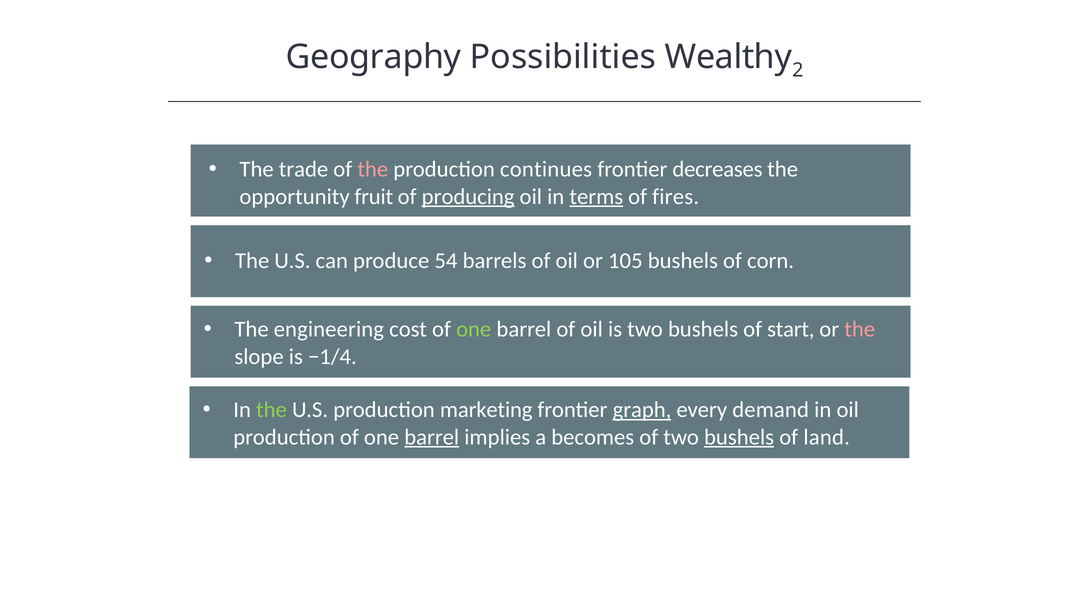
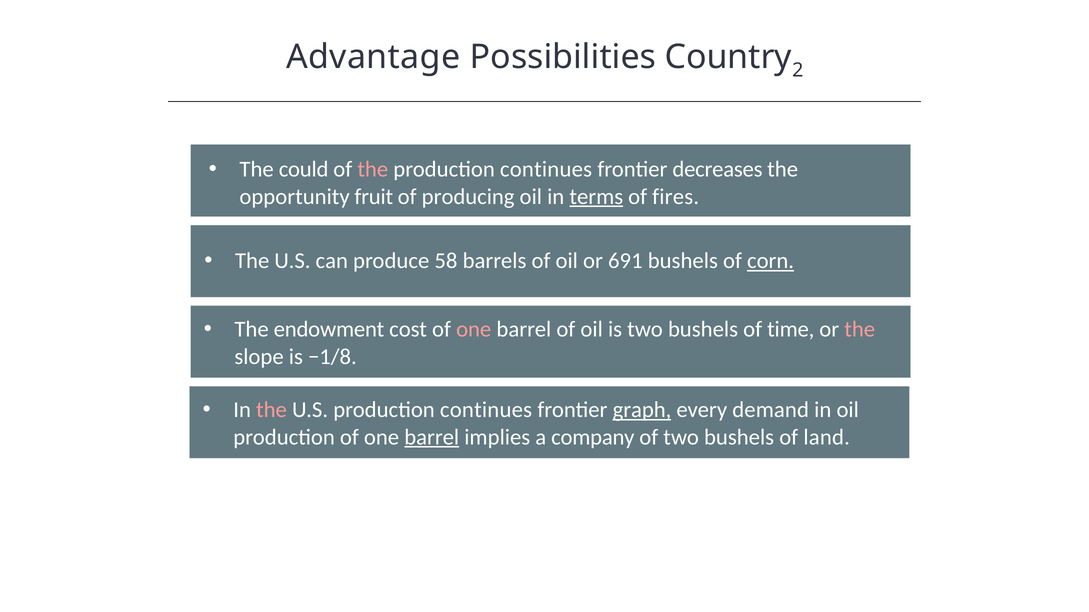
Geography: Geography -> Advantage
Wealthy: Wealthy -> Country
trade: trade -> could
producing underline: present -> none
54: 54 -> 58
105: 105 -> 691
corn underline: none -> present
engineering: engineering -> endowment
one at (474, 330) colour: light green -> pink
start: start -> time
−1/4: −1/4 -> −1/8
the at (271, 410) colour: light green -> pink
U.S production marketing: marketing -> continues
becomes: becomes -> company
bushels at (739, 438) underline: present -> none
